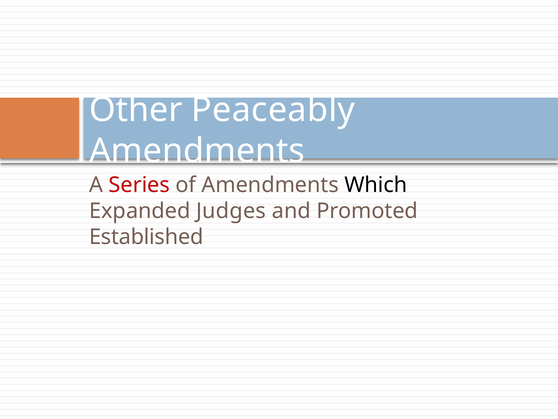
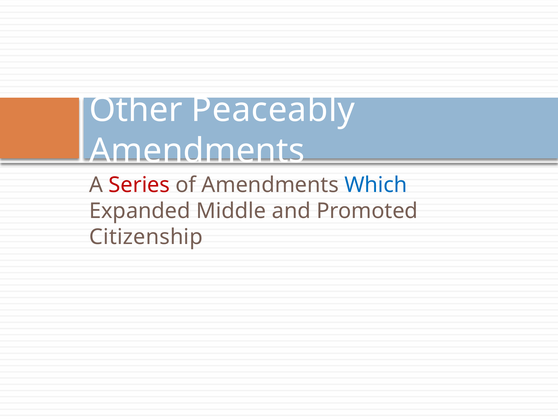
Which colour: black -> blue
Judges: Judges -> Middle
Established: Established -> Citizenship
